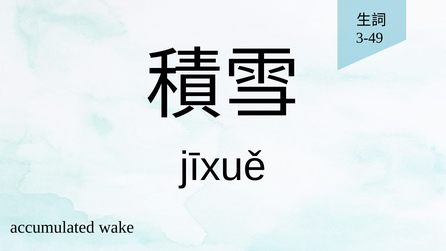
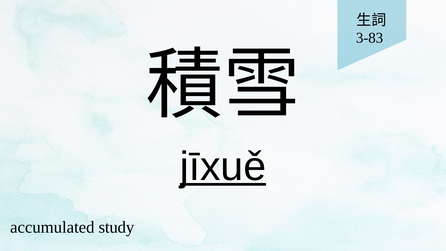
3-49: 3-49 -> 3-83
jīxuě underline: none -> present
wake: wake -> study
